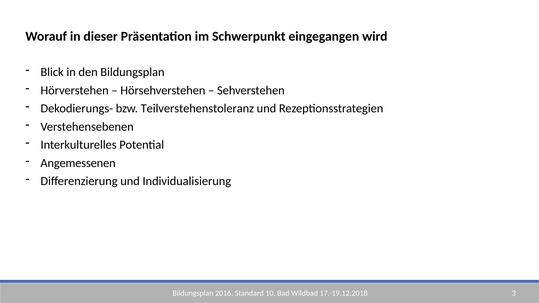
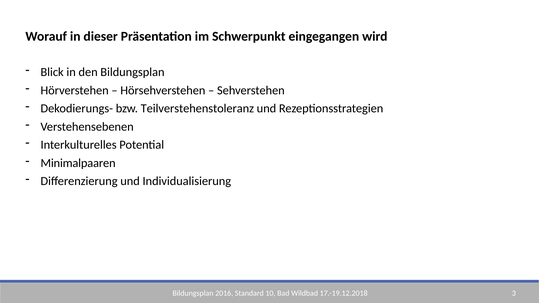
Angemessenen: Angemessenen -> Minimalpaaren
